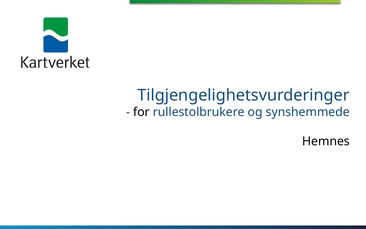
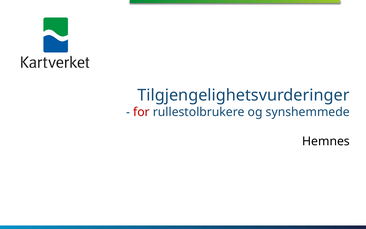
for colour: black -> red
